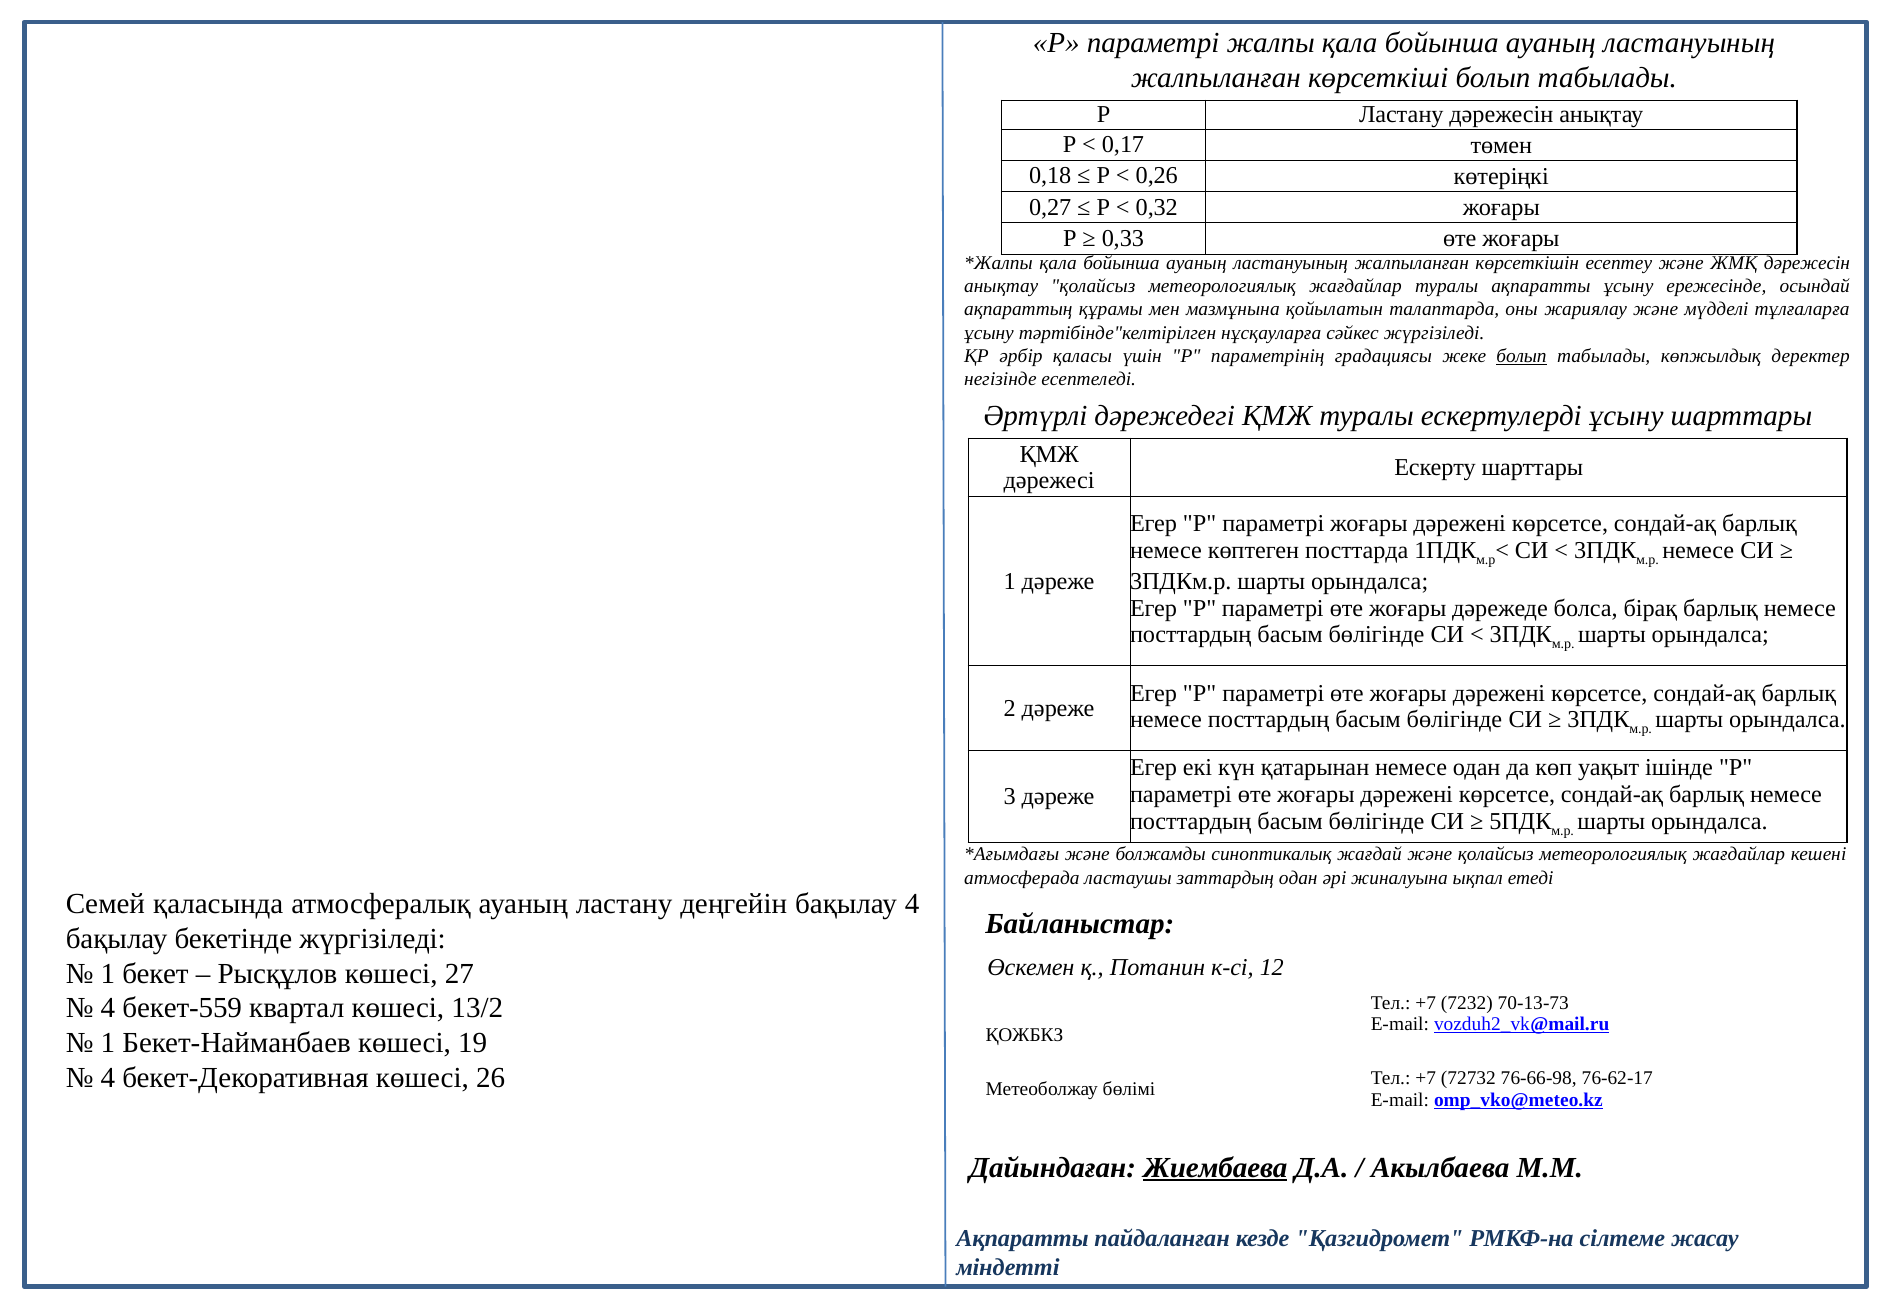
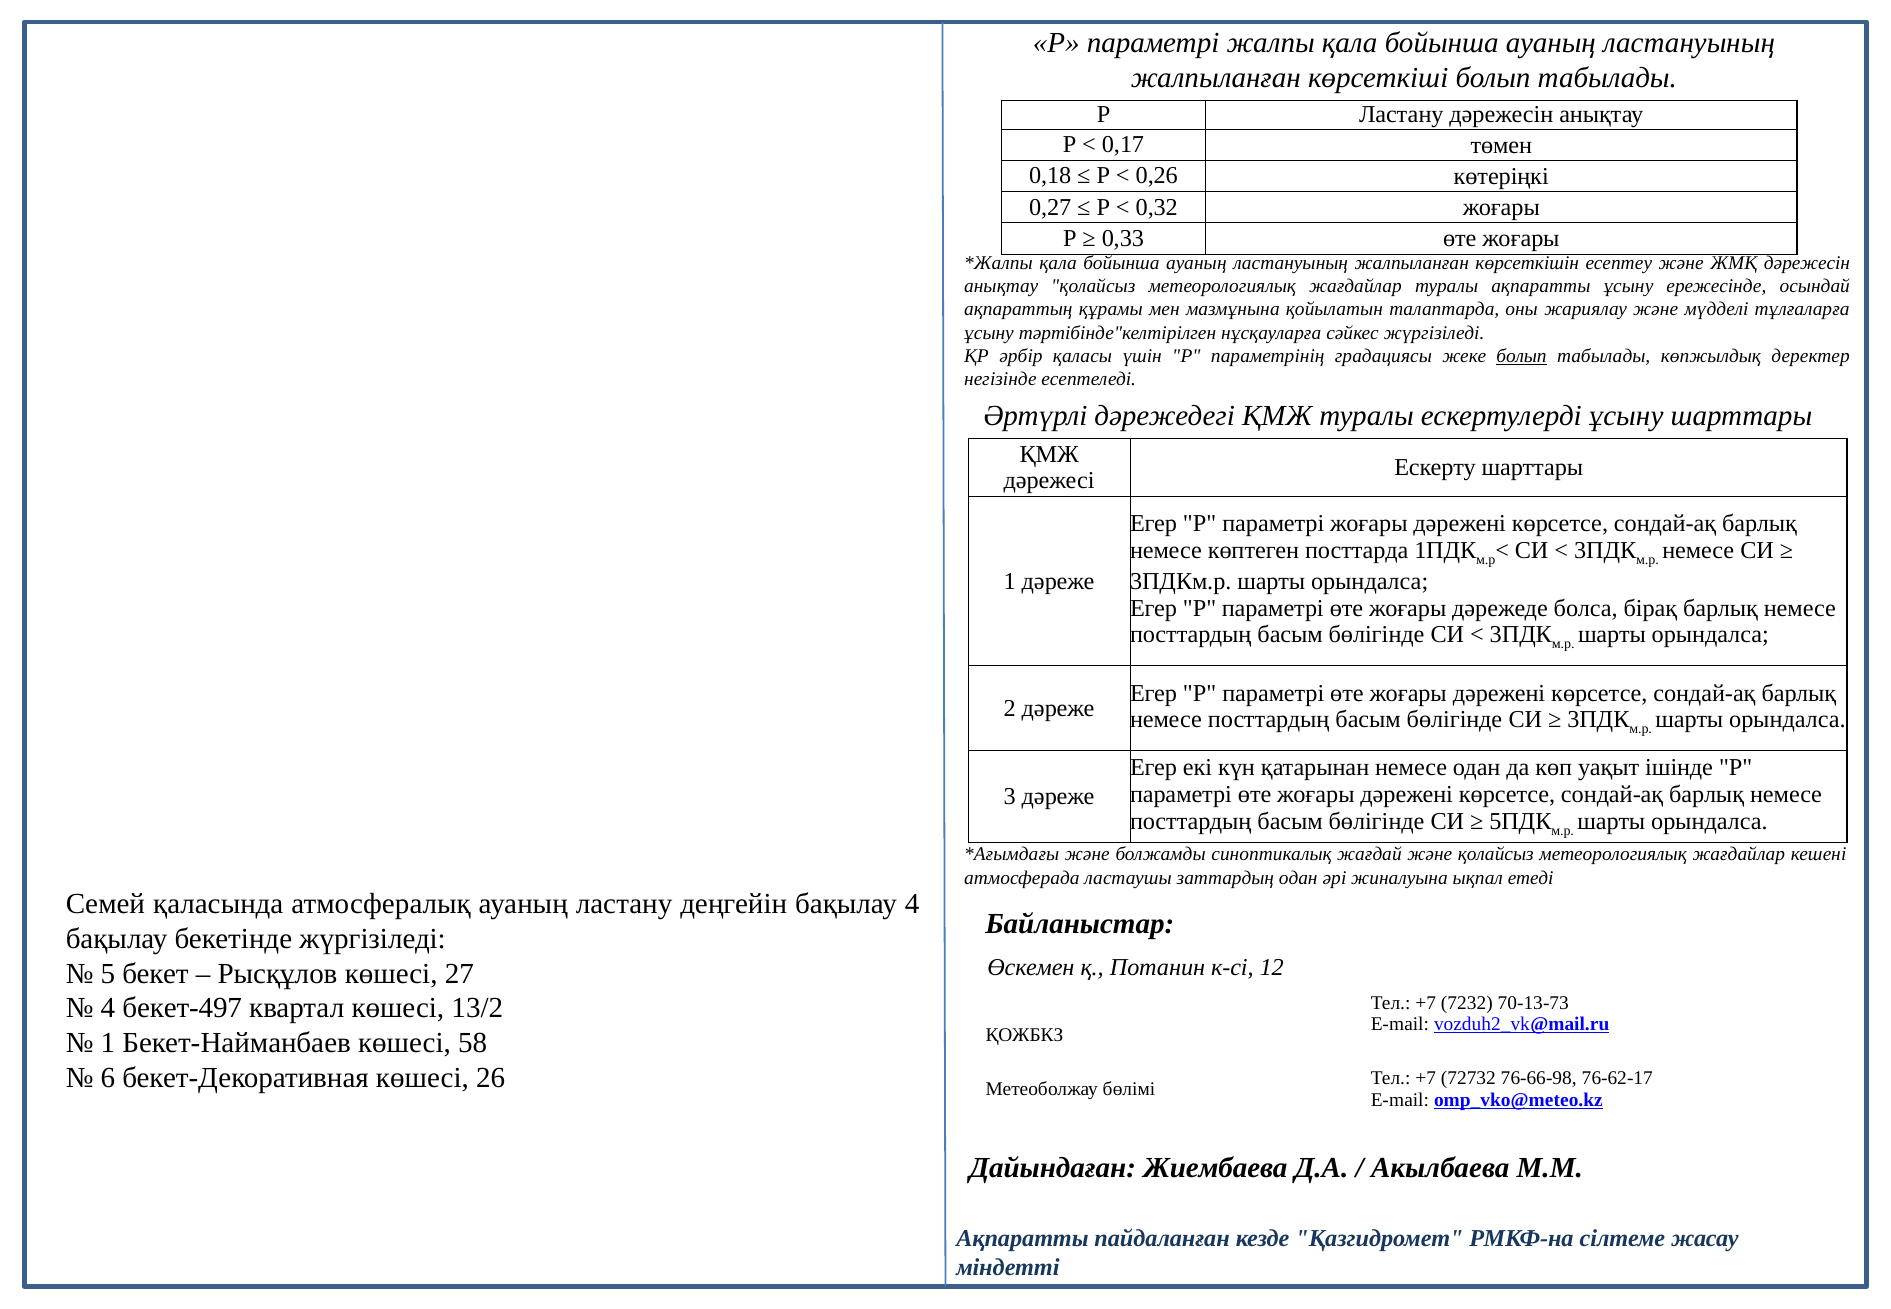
1 at (108, 974): 1 -> 5
бекет-559: бекет-559 -> бекет-497
19: 19 -> 58
4 at (108, 1078): 4 -> 6
Жиембаева underline: present -> none
